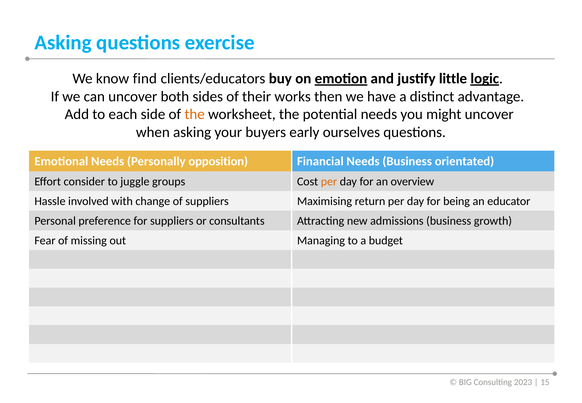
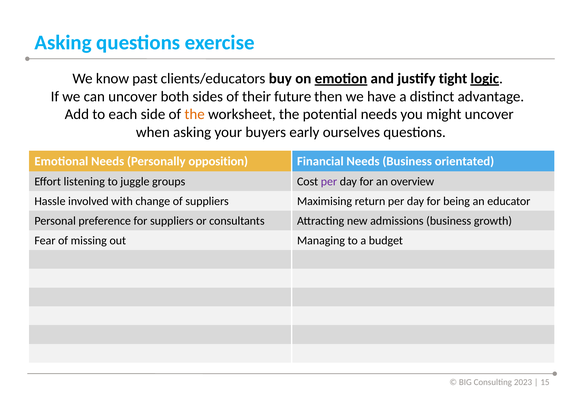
find: find -> past
little: little -> tight
works: works -> future
consider: consider -> listening
per at (329, 181) colour: orange -> purple
